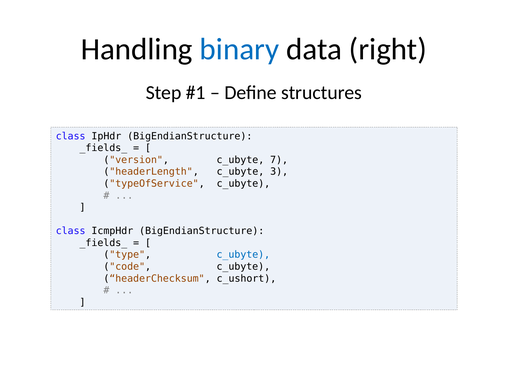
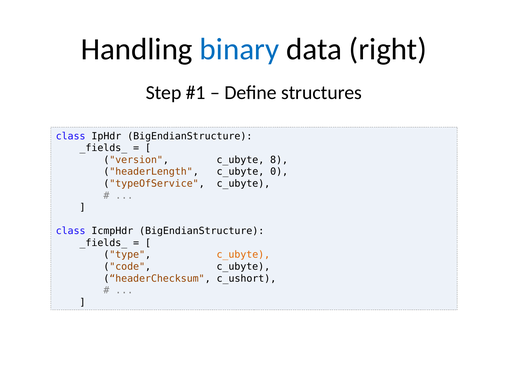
7: 7 -> 8
3: 3 -> 0
c_ubyte at (243, 255) colour: blue -> orange
